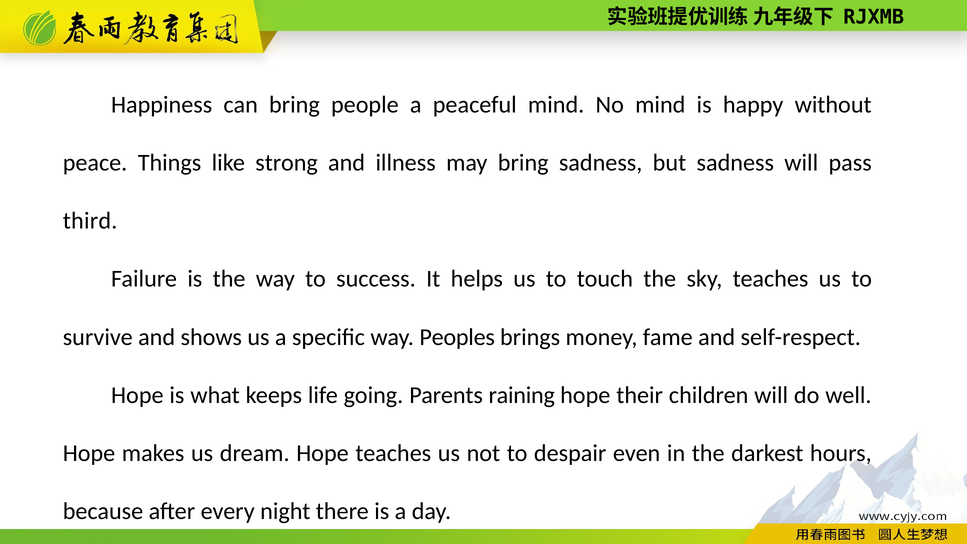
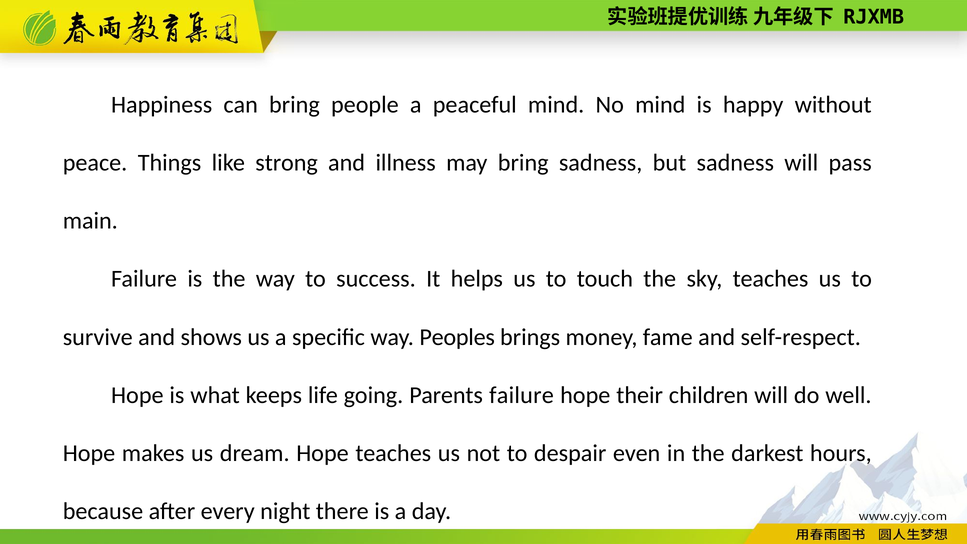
third: third -> main
Parents raining: raining -> failure
